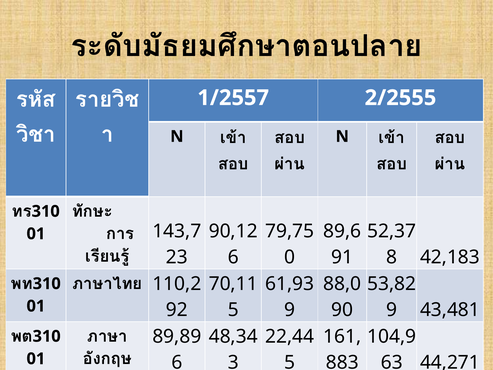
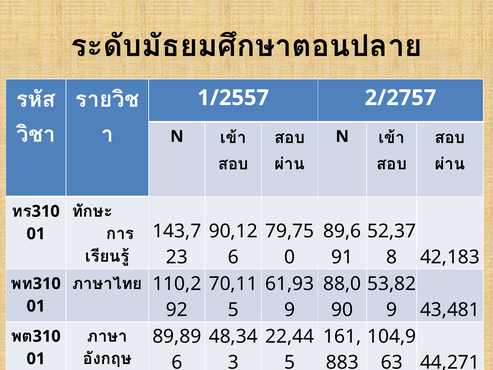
2/2555: 2/2555 -> 2/2757
